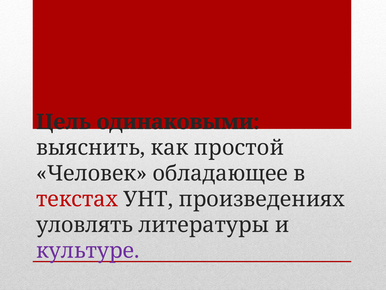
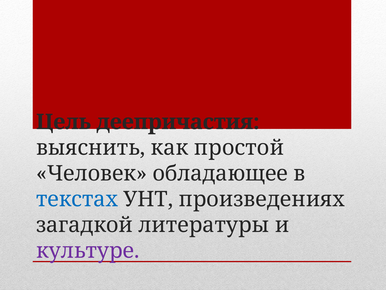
одинаковыми: одинаковыми -> деепричастия
текстах colour: red -> blue
уловлять: уловлять -> загадкой
